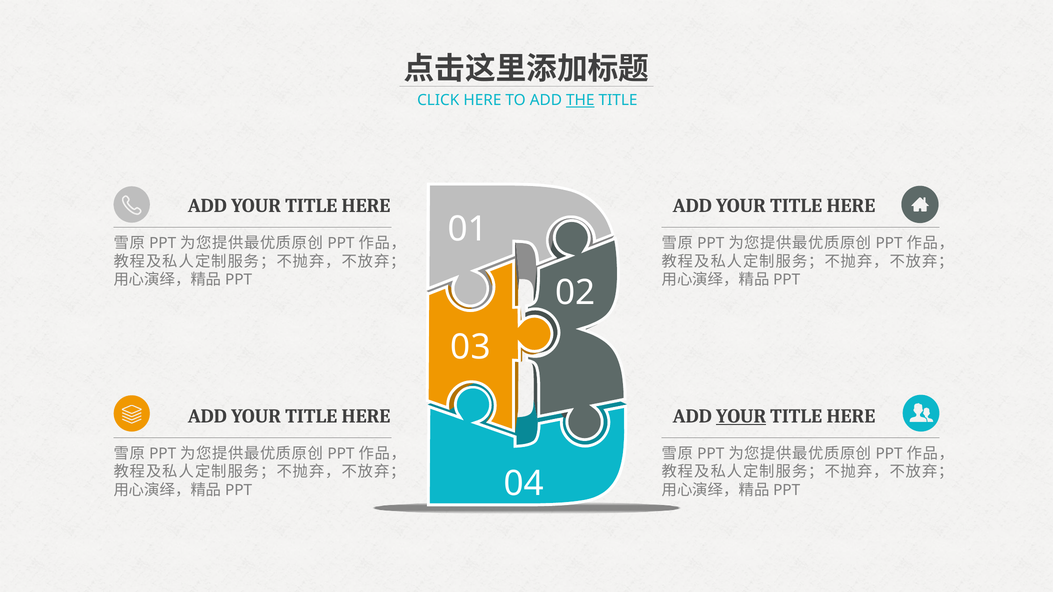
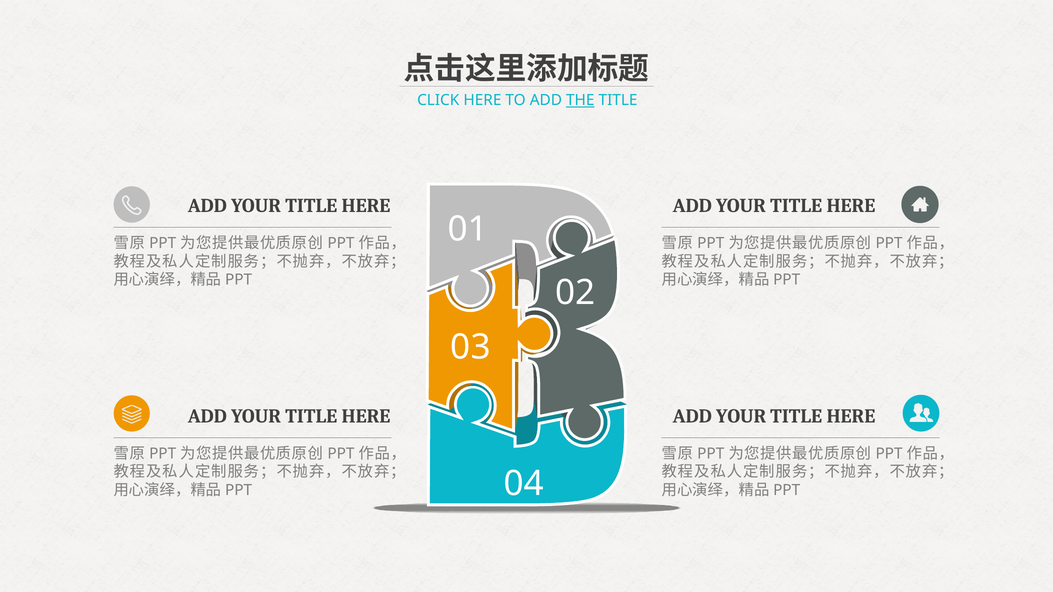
YOUR at (741, 416) underline: present -> none
